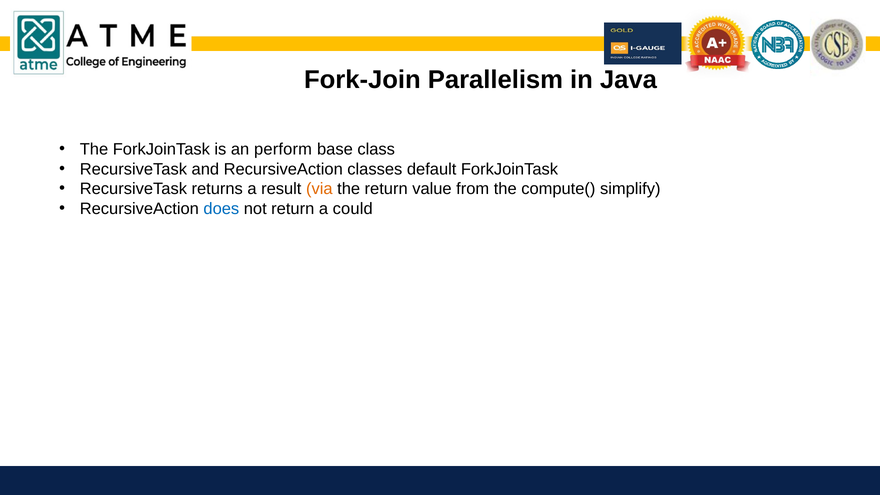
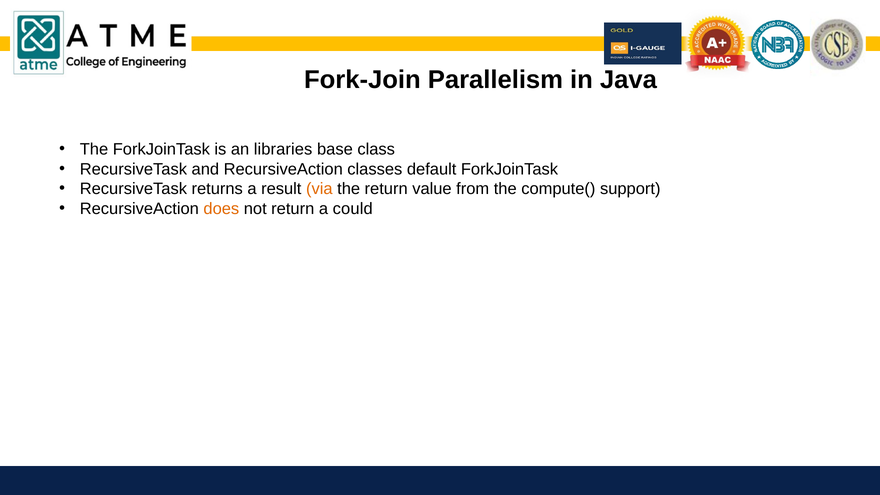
perform: perform -> libraries
simplify: simplify -> support
does colour: blue -> orange
